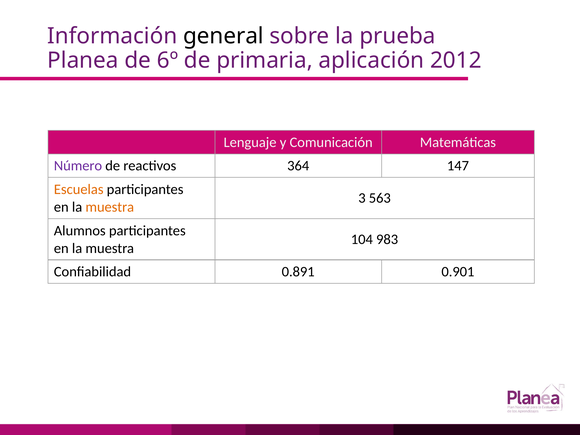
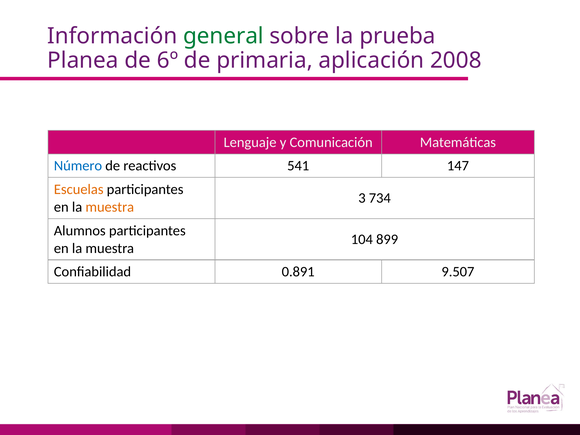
general colour: black -> green
2012: 2012 -> 2008
Número colour: purple -> blue
364: 364 -> 541
563: 563 -> 734
983: 983 -> 899
0.901: 0.901 -> 9.507
